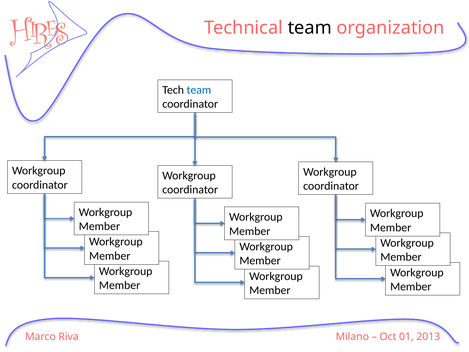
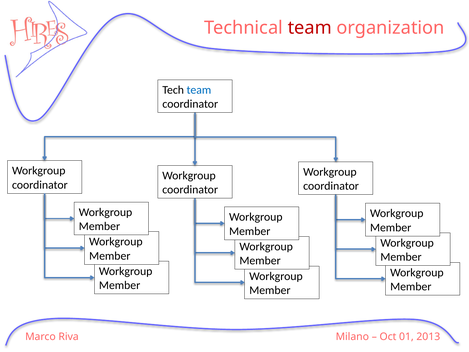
team at (310, 28) colour: black -> red
